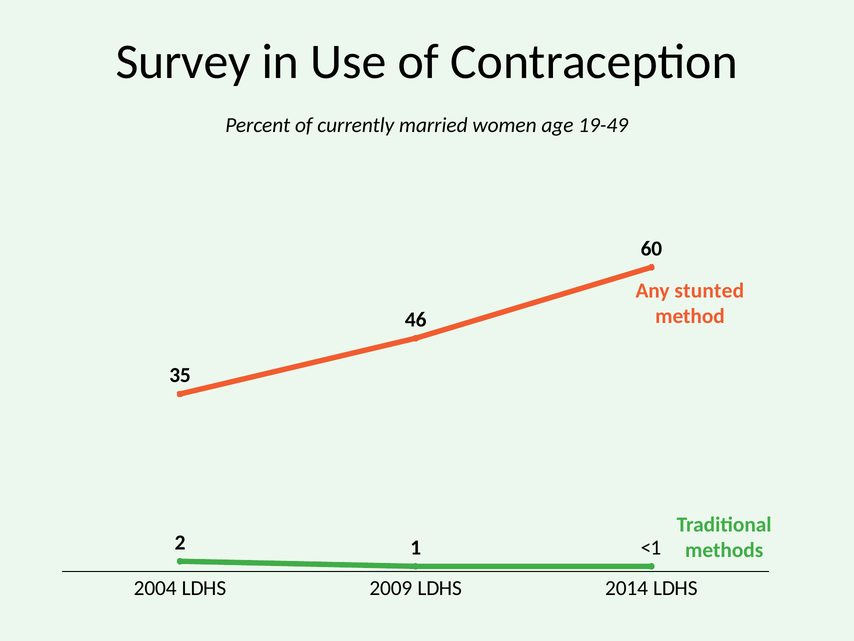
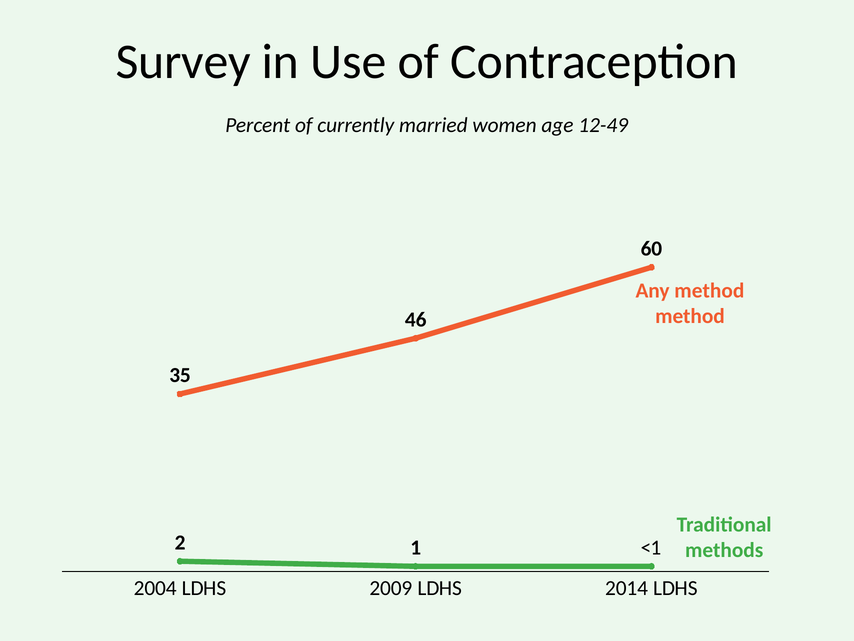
19-49: 19-49 -> 12-49
Any stunted: stunted -> method
